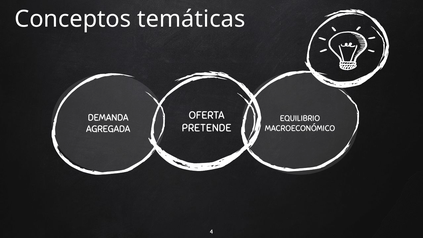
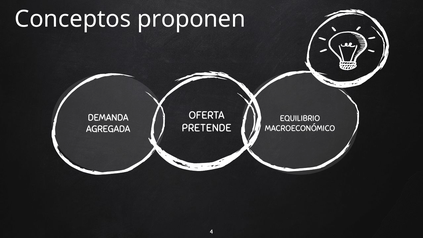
temáticas: temáticas -> proponen
